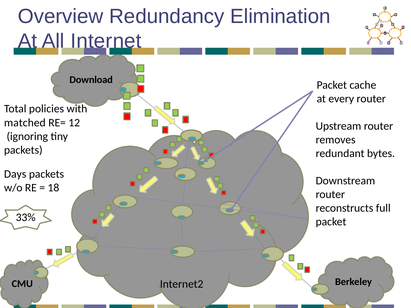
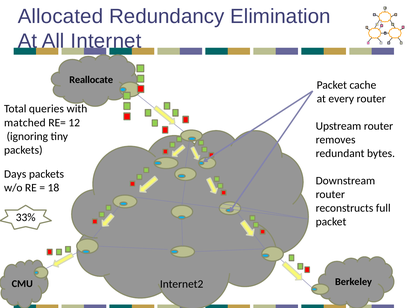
Overview: Overview -> Allocated
Download: Download -> Reallocate
policies: policies -> queries
